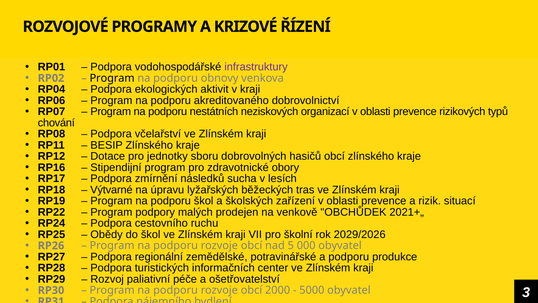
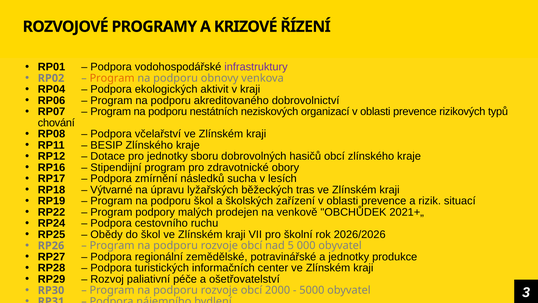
Program at (112, 78) colour: black -> orange
2029/2026: 2029/2026 -> 2026/2026
a podporu: podporu -> jednotky
